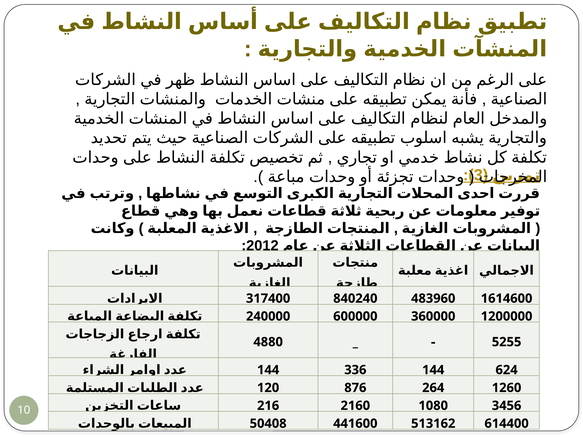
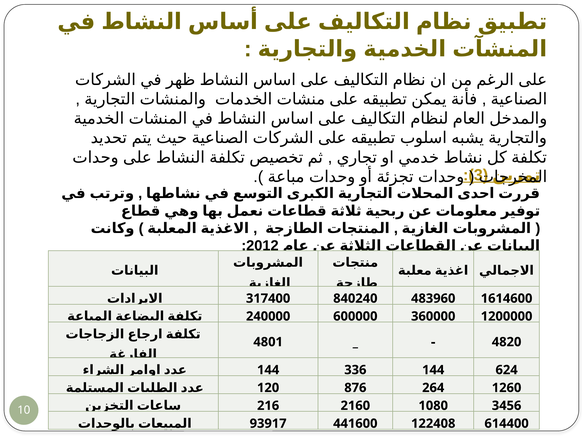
4880: 4880 -> 4801
5255: 5255 -> 4820
50408: 50408 -> 93917
513162: 513162 -> 122408
